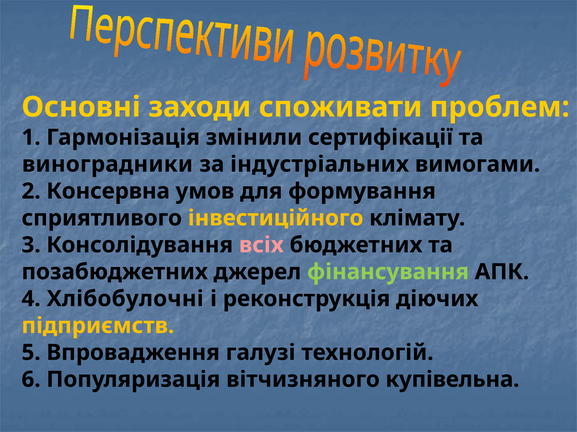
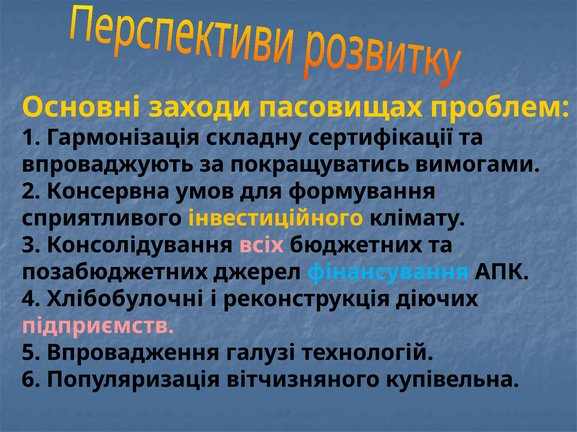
споживати: споживати -> пасовищах
змінили: змінили -> складну
виноградники: виноградники -> впроваджують
індустріальних: індустріальних -> покращуватись
фінансування colour: light green -> light blue
підприємств colour: yellow -> pink
